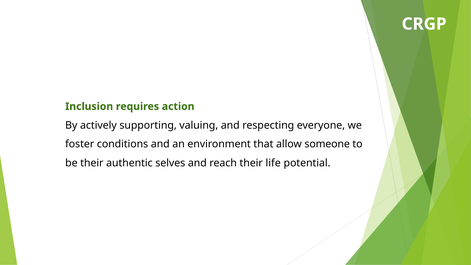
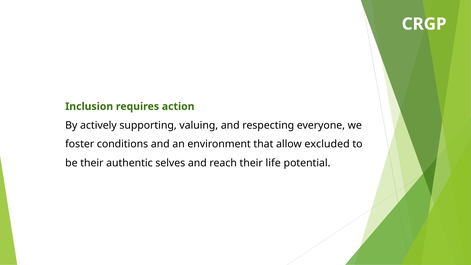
someone: someone -> excluded
